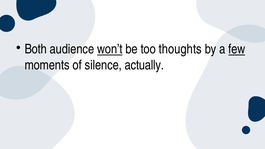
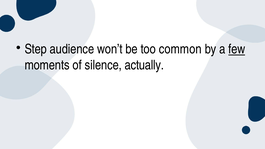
Both: Both -> Step
won’t underline: present -> none
thoughts: thoughts -> common
